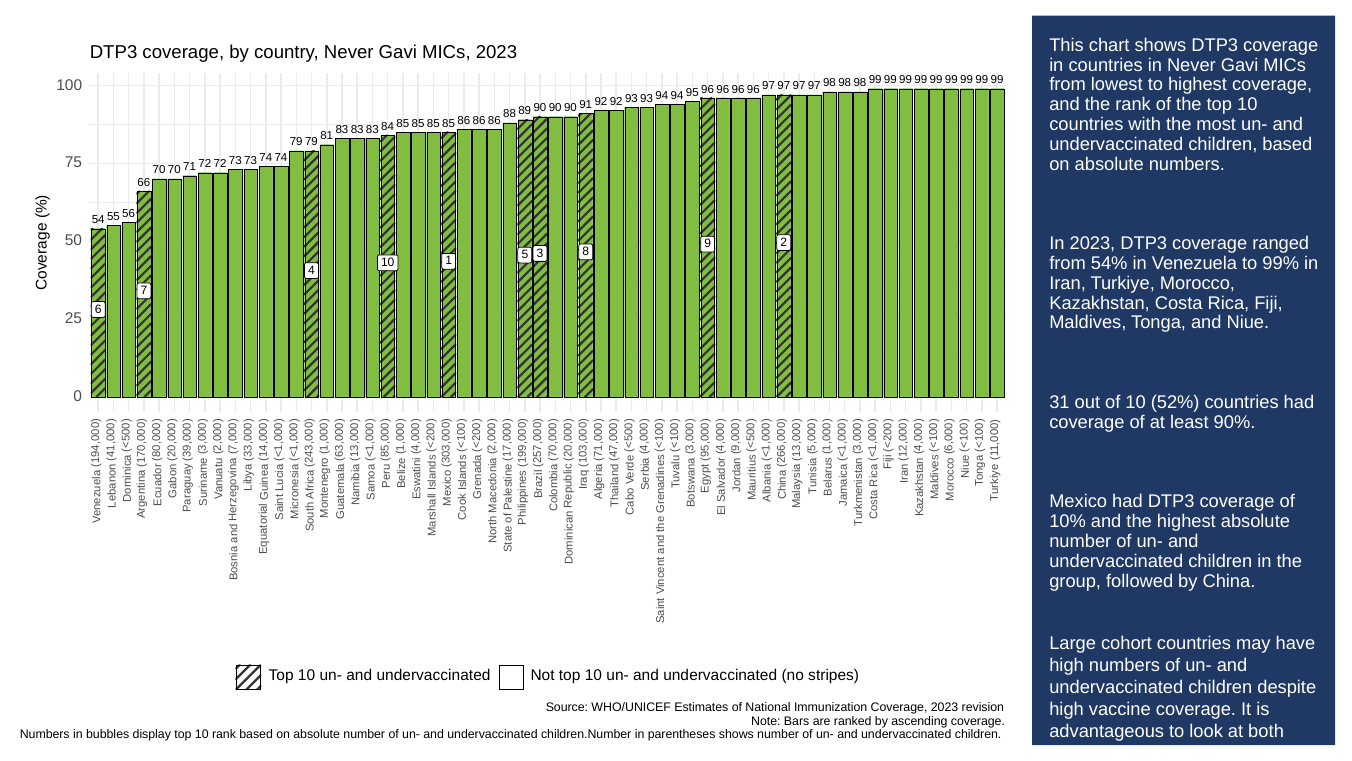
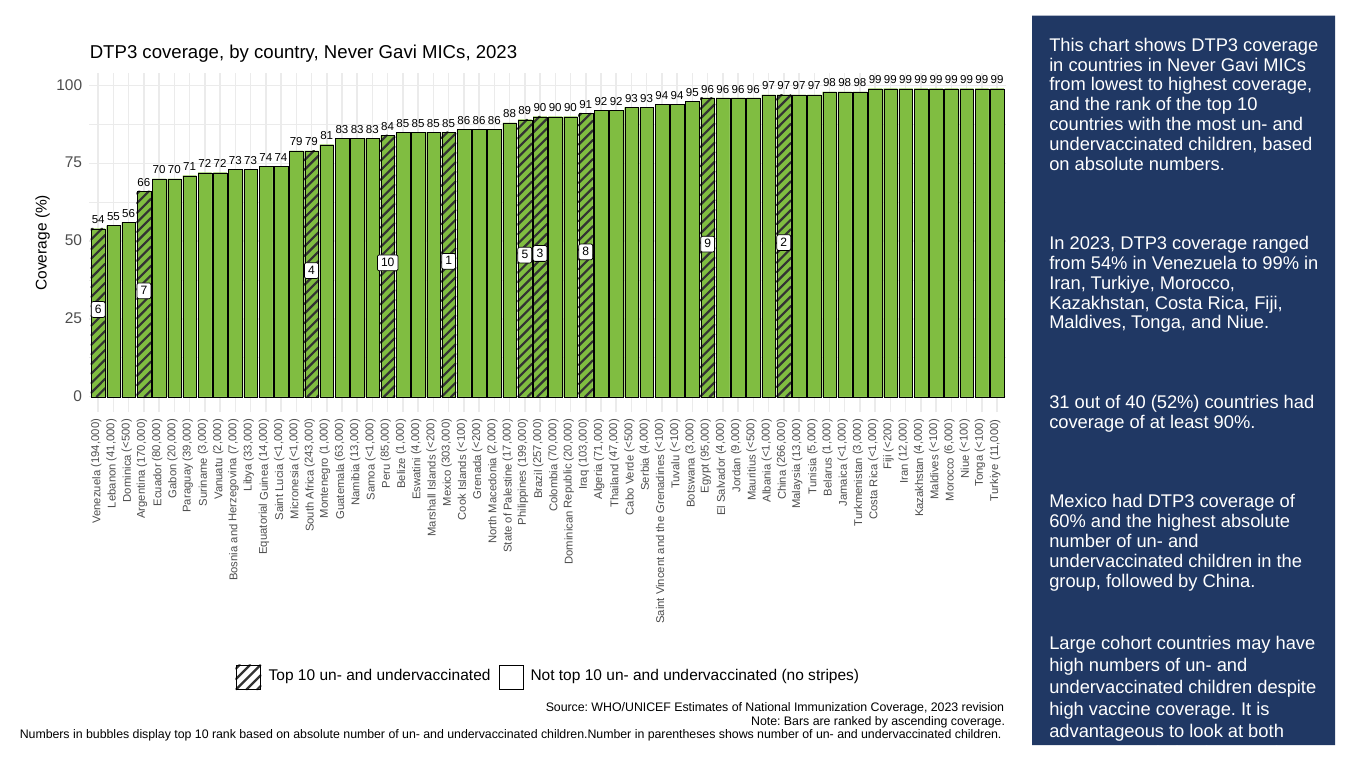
of 10: 10 -> 40
10%: 10% -> 60%
